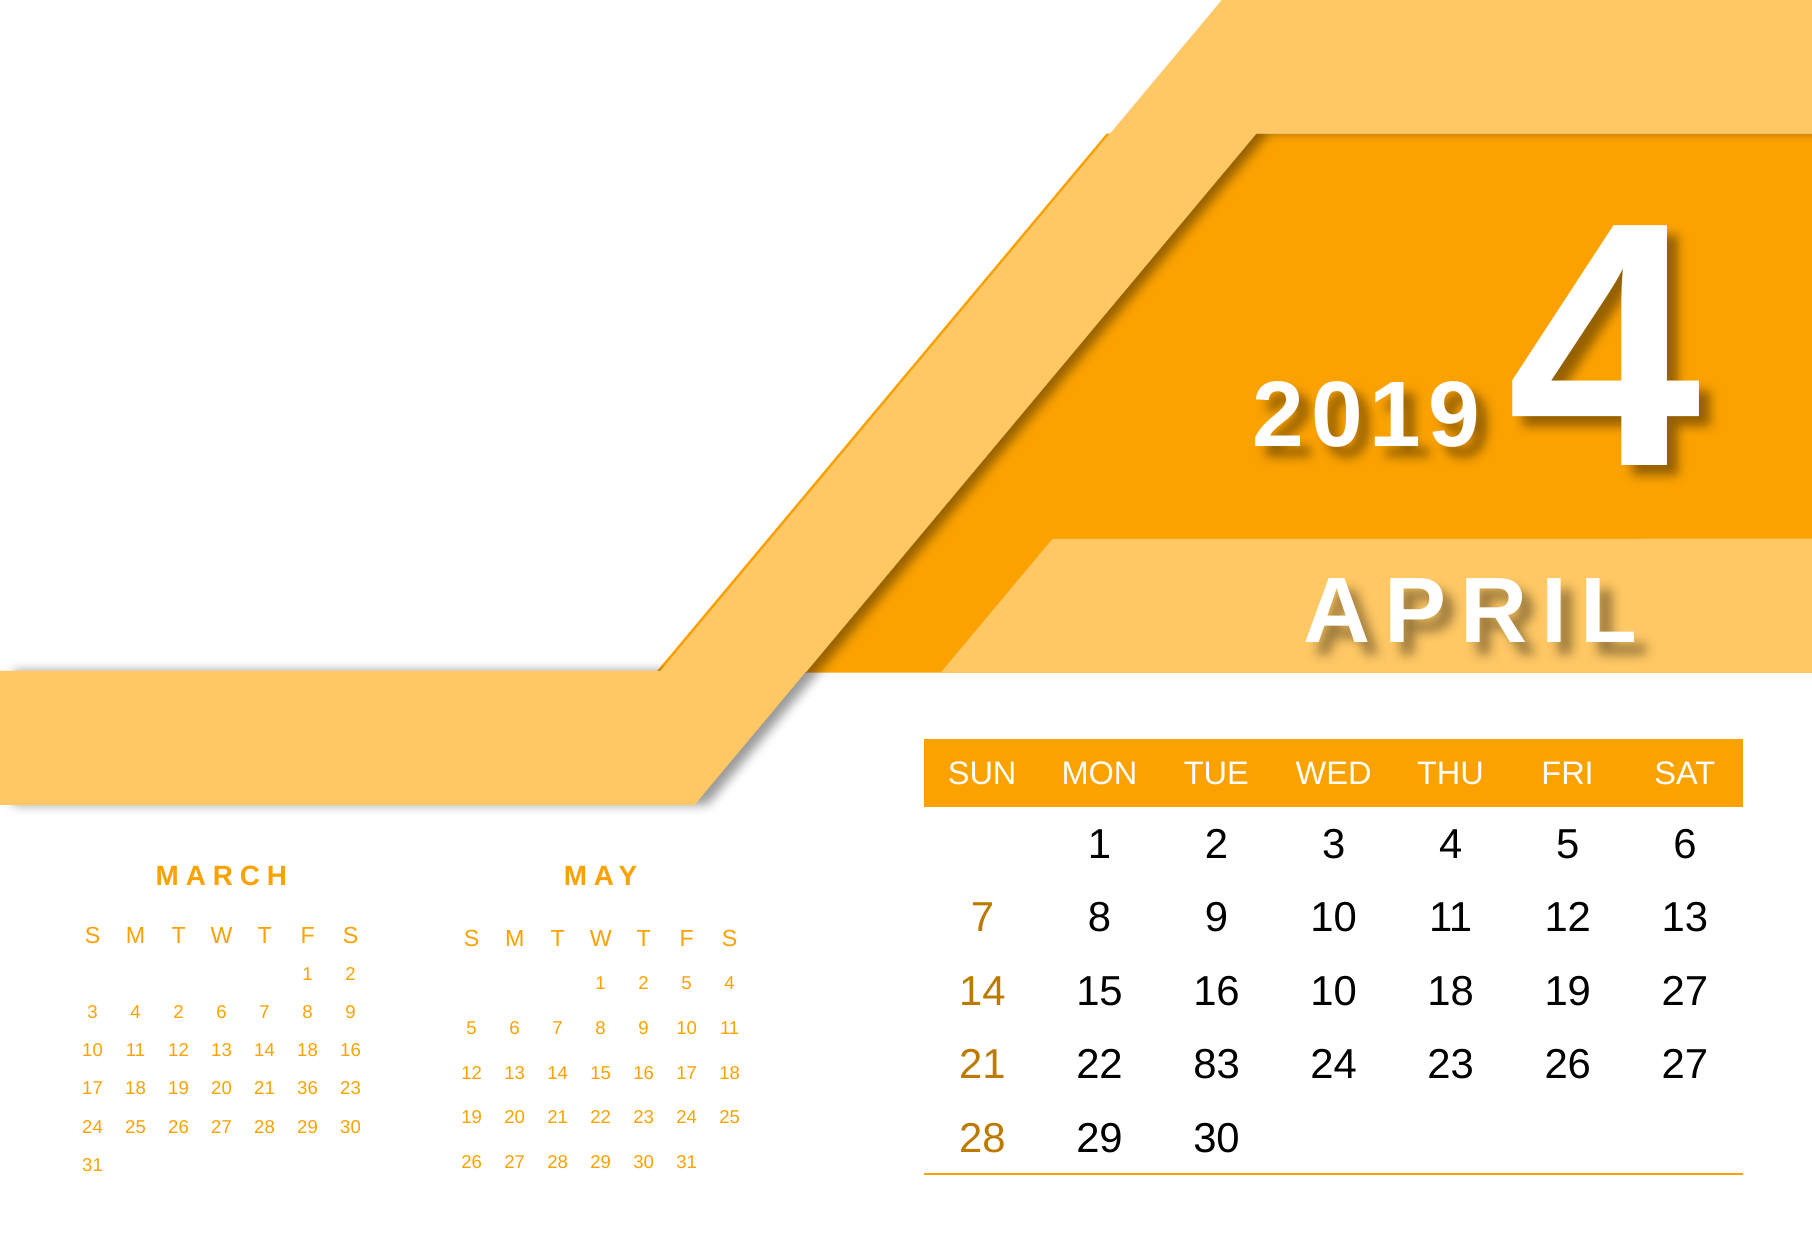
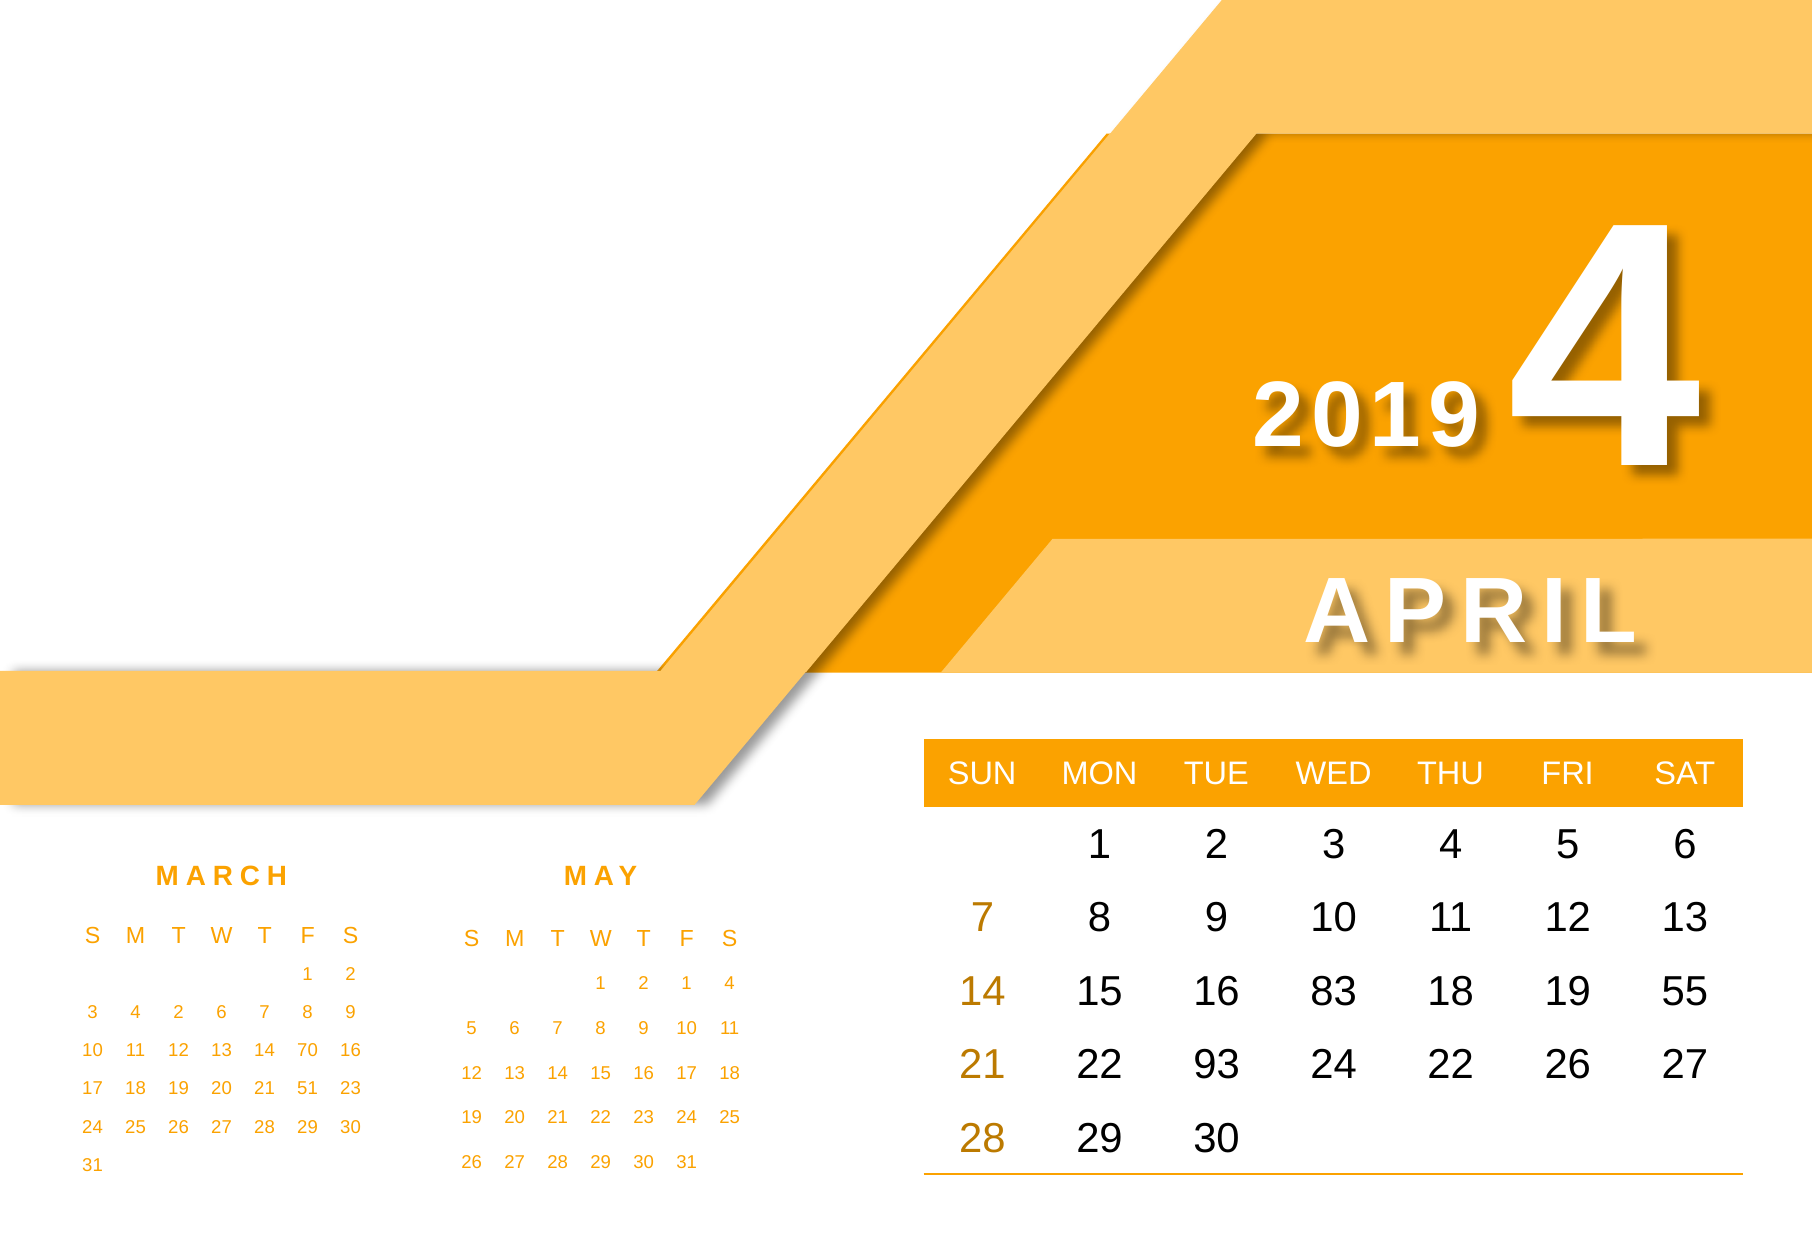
16 10: 10 -> 83
19 27: 27 -> 55
2 5: 5 -> 1
14 18: 18 -> 70
83: 83 -> 93
24 23: 23 -> 22
36: 36 -> 51
